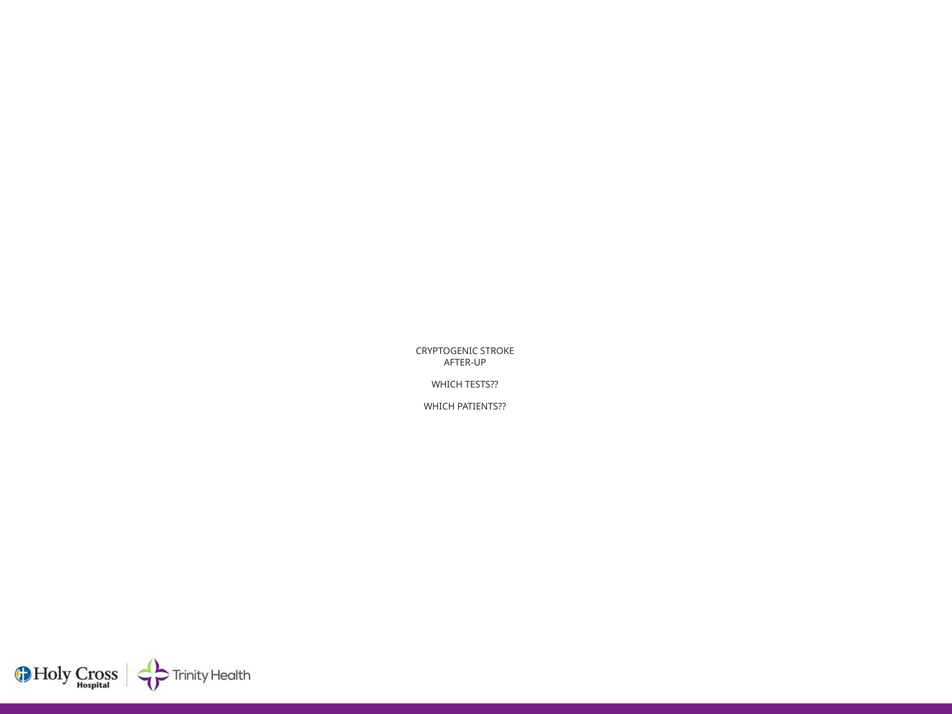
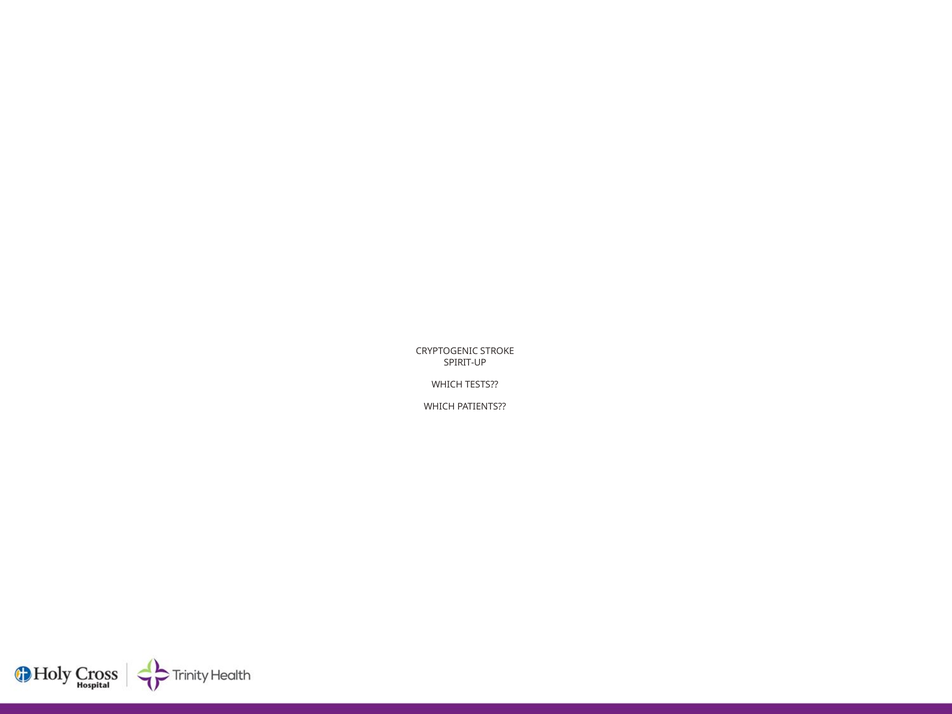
AFTER-UP: AFTER-UP -> SPIRIT-UP
